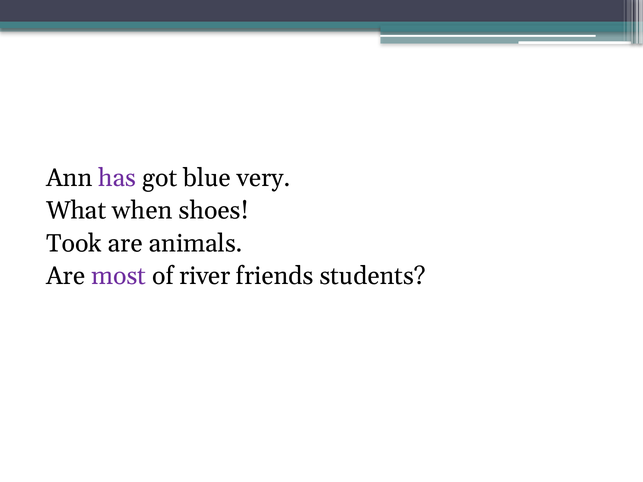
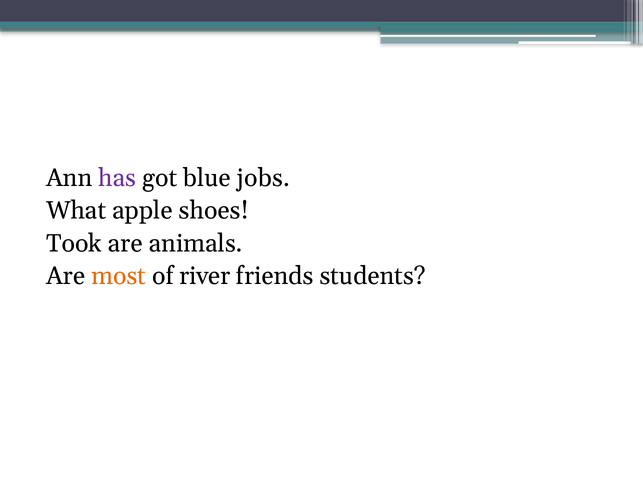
very: very -> jobs
when: when -> apple
most colour: purple -> orange
